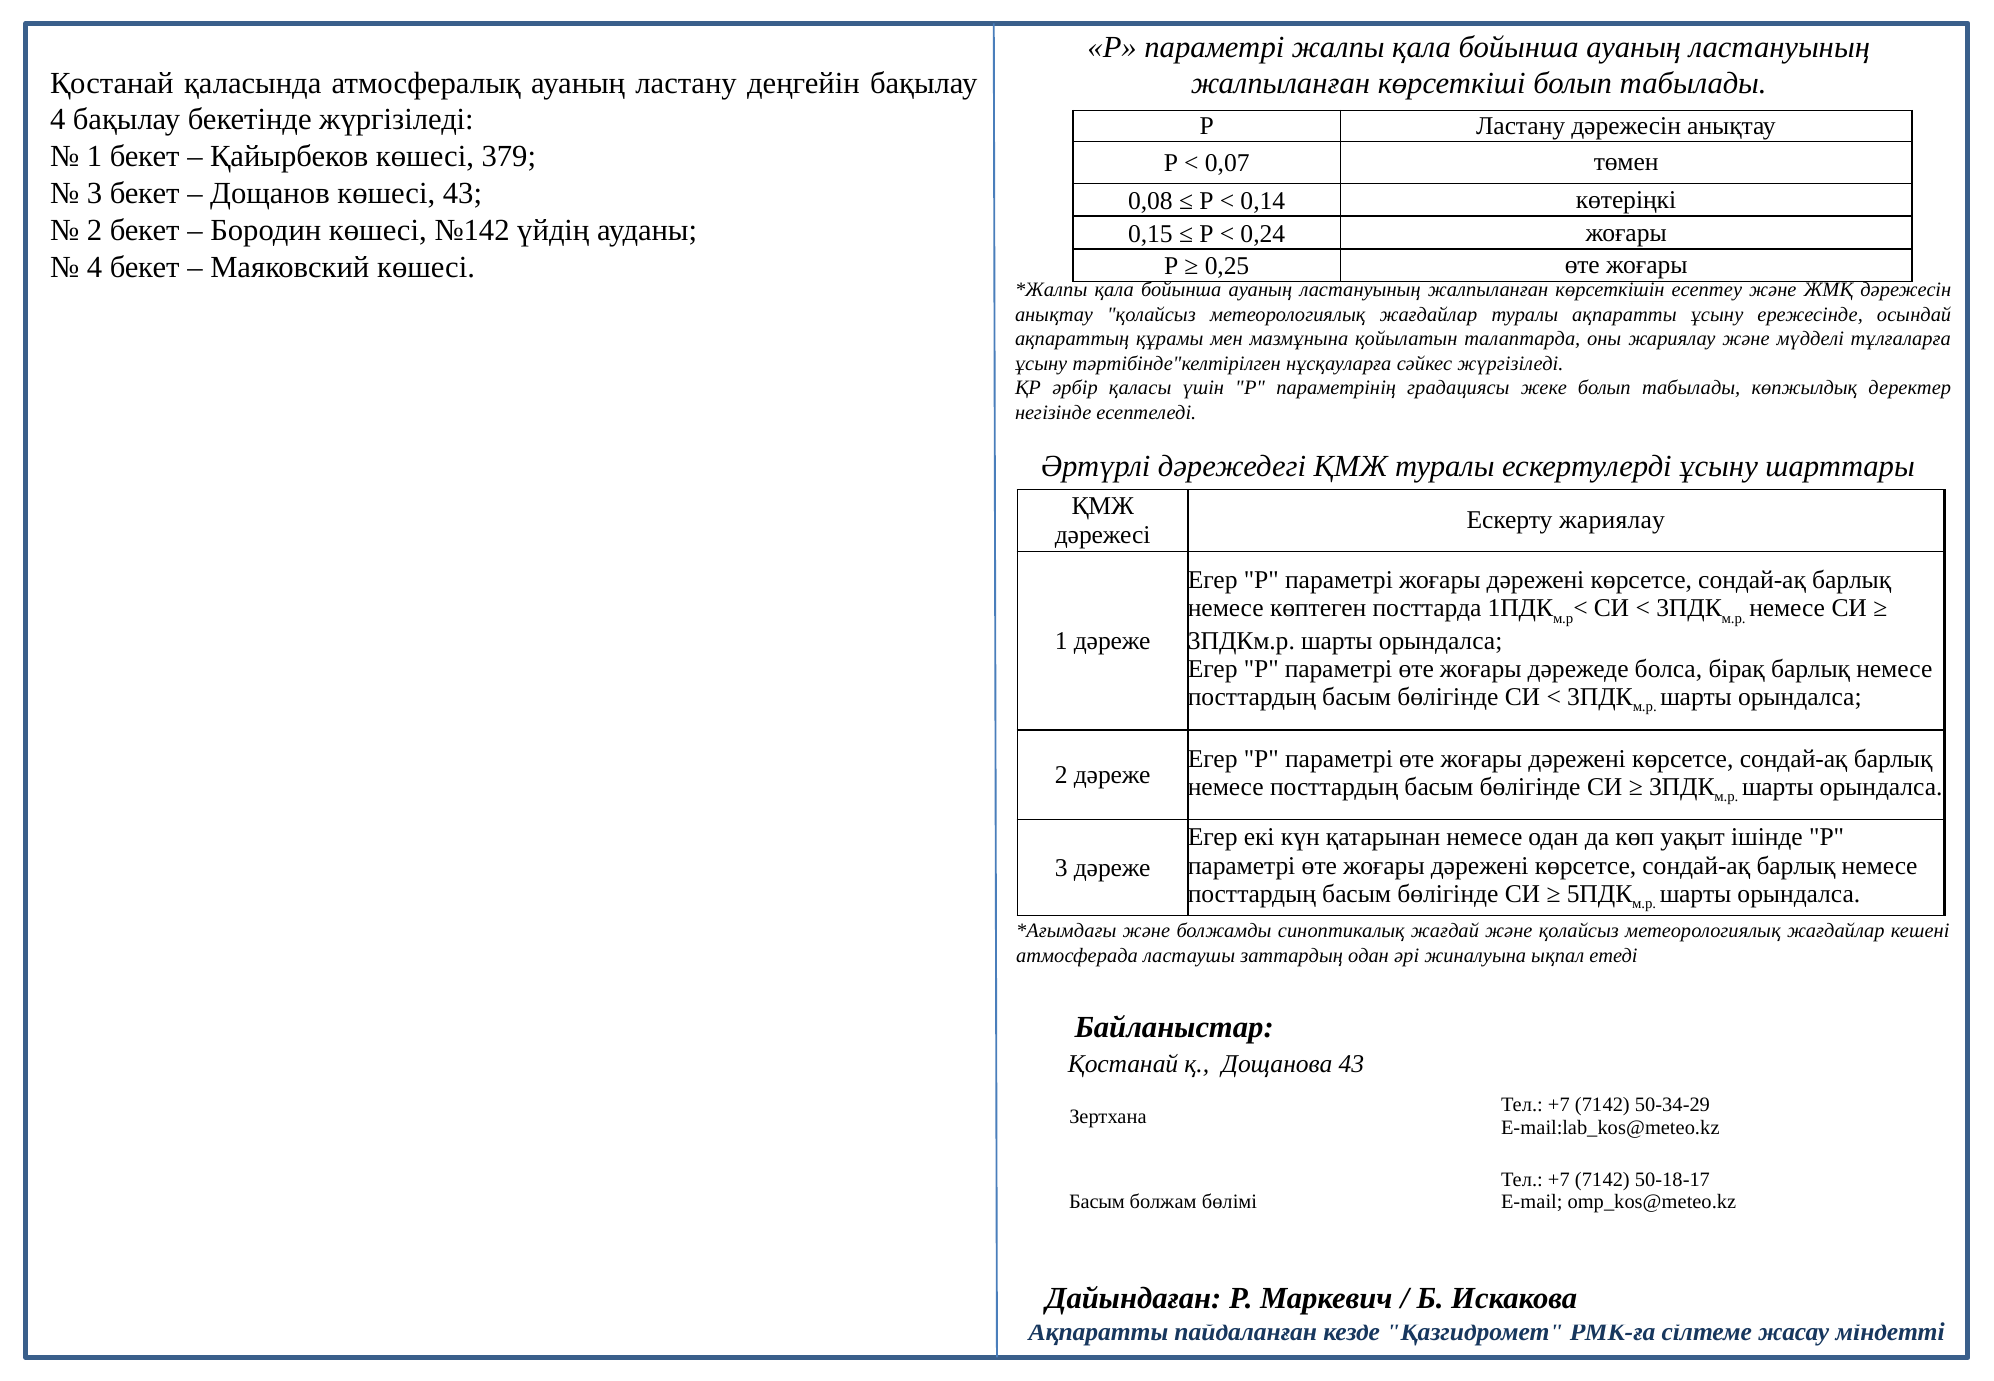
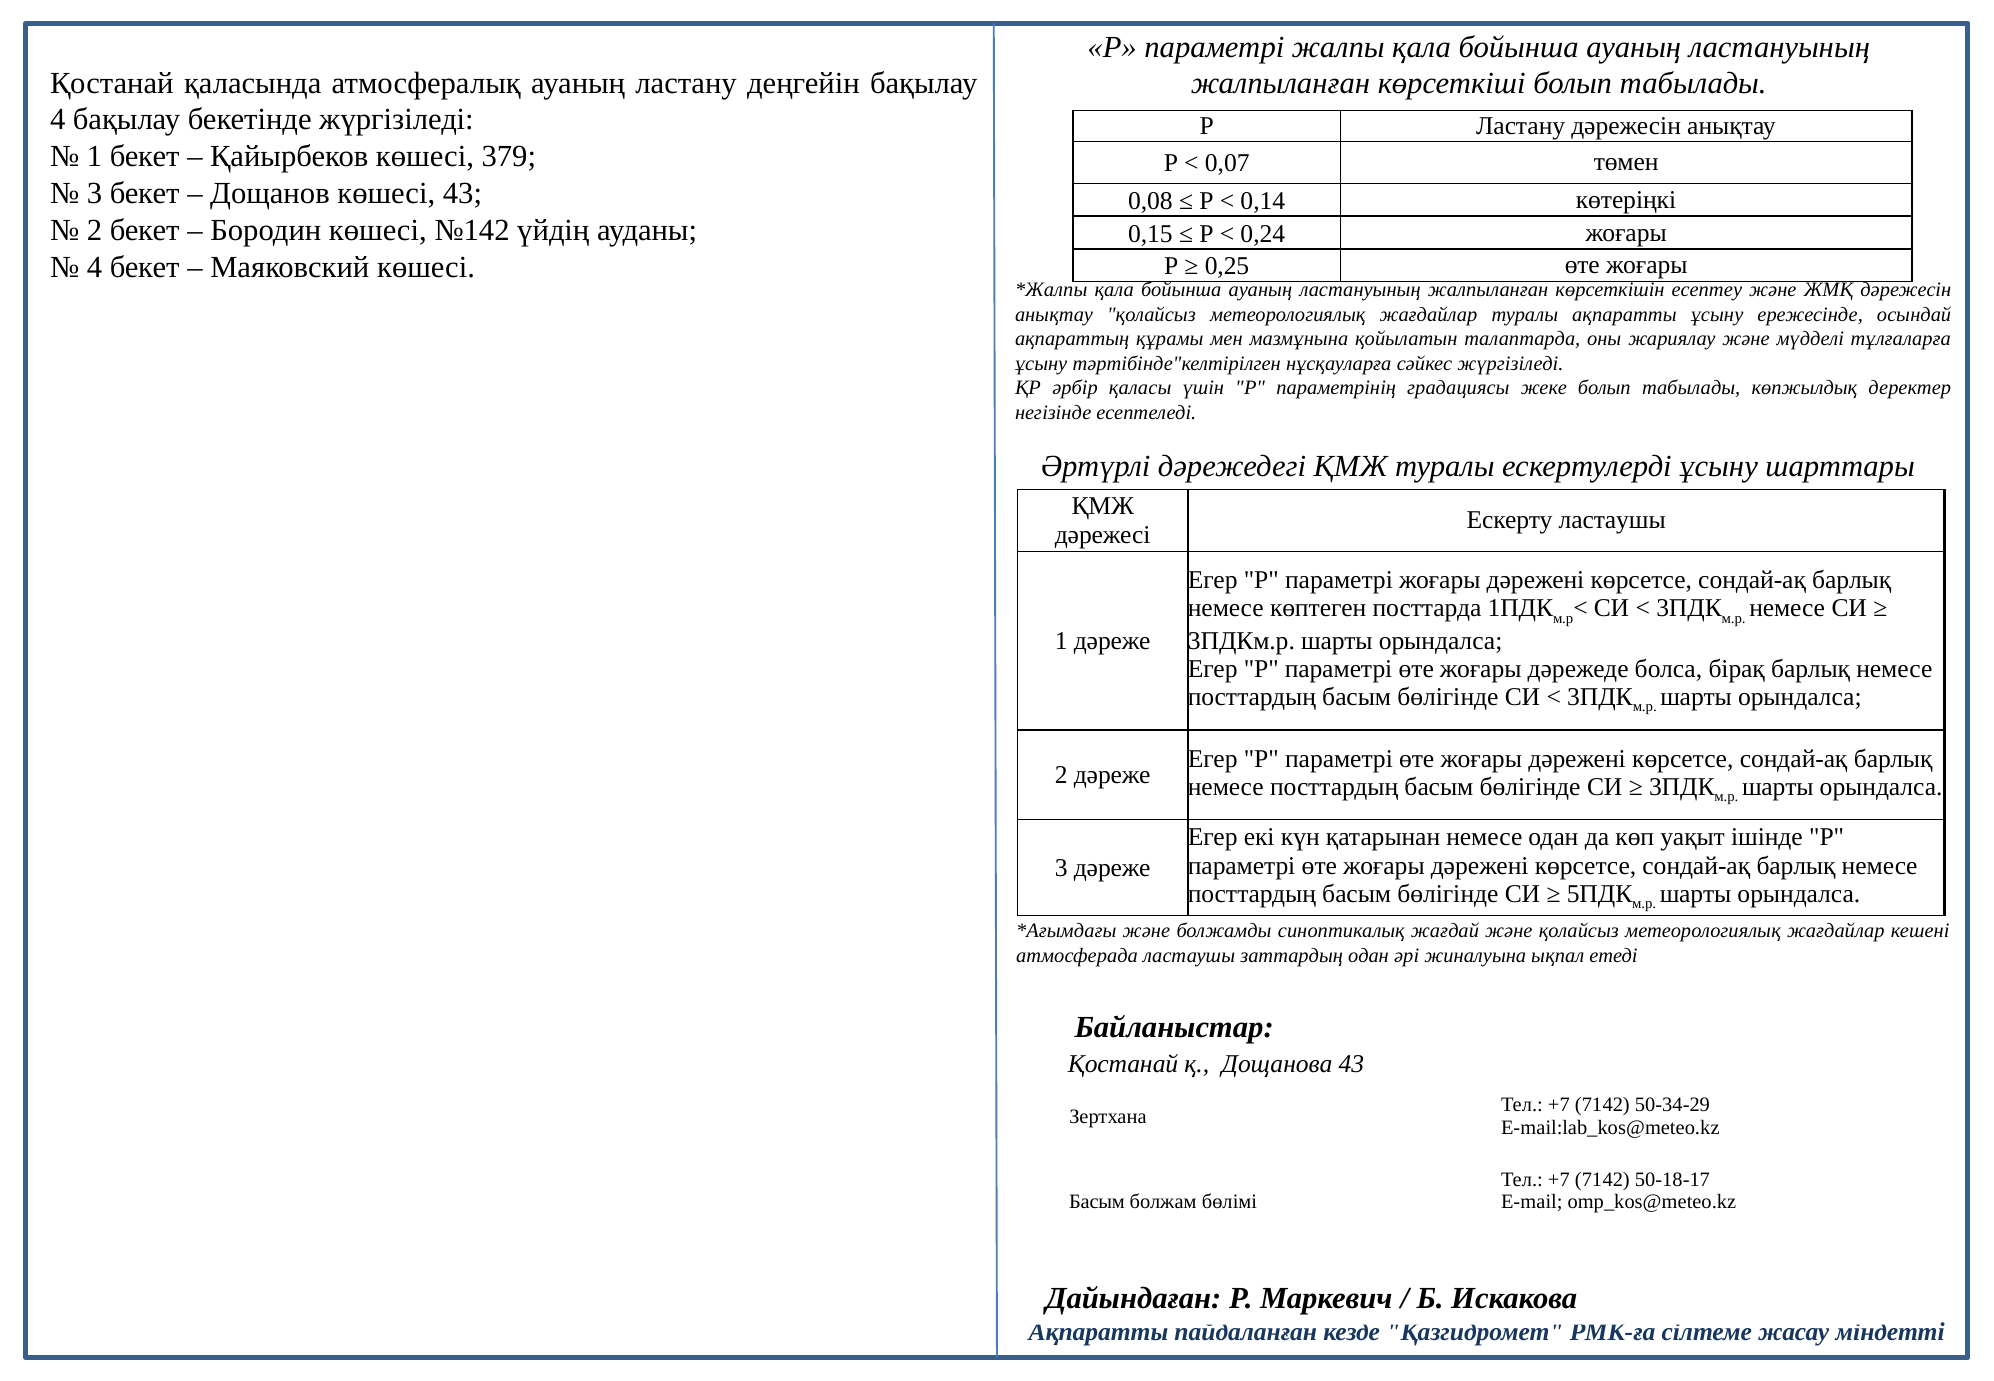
Ескерту жариялау: жариялау -> ластаушы
